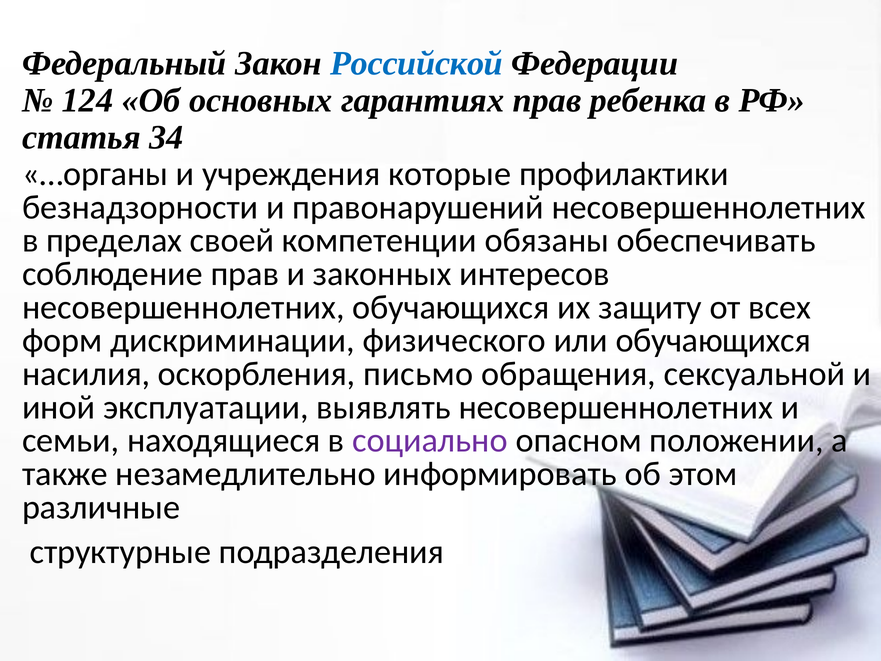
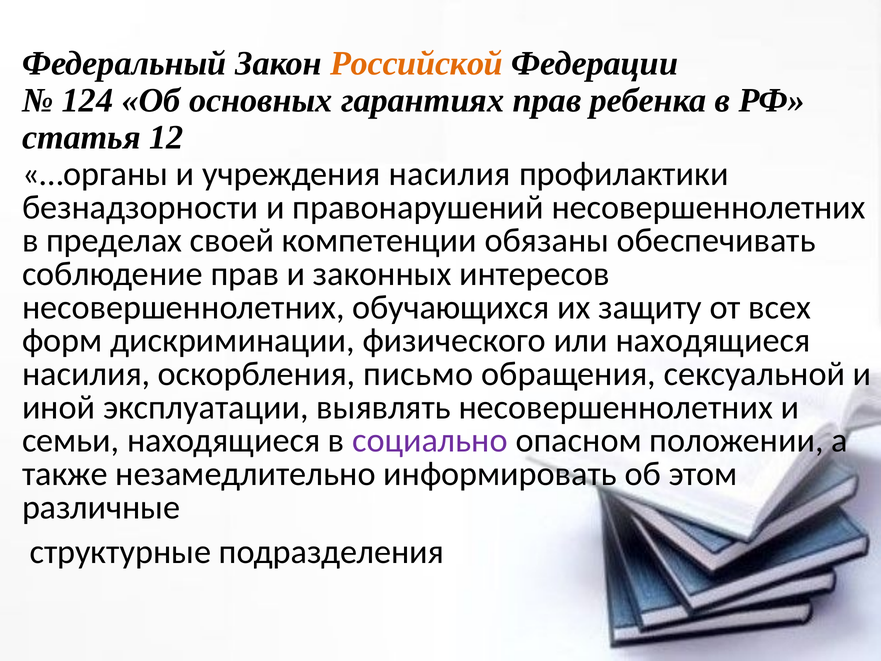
Российской colour: blue -> orange
34: 34 -> 12
учреждения которые: которые -> насилия
или обучающихся: обучающихся -> находящиеся
